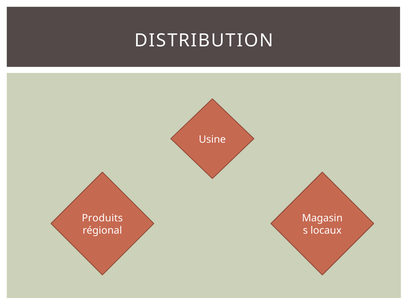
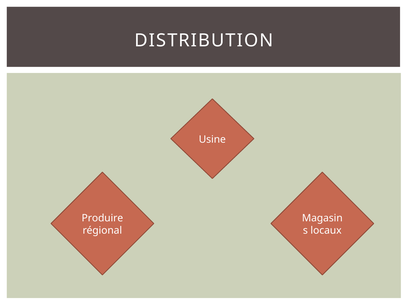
Produits: Produits -> Produire
